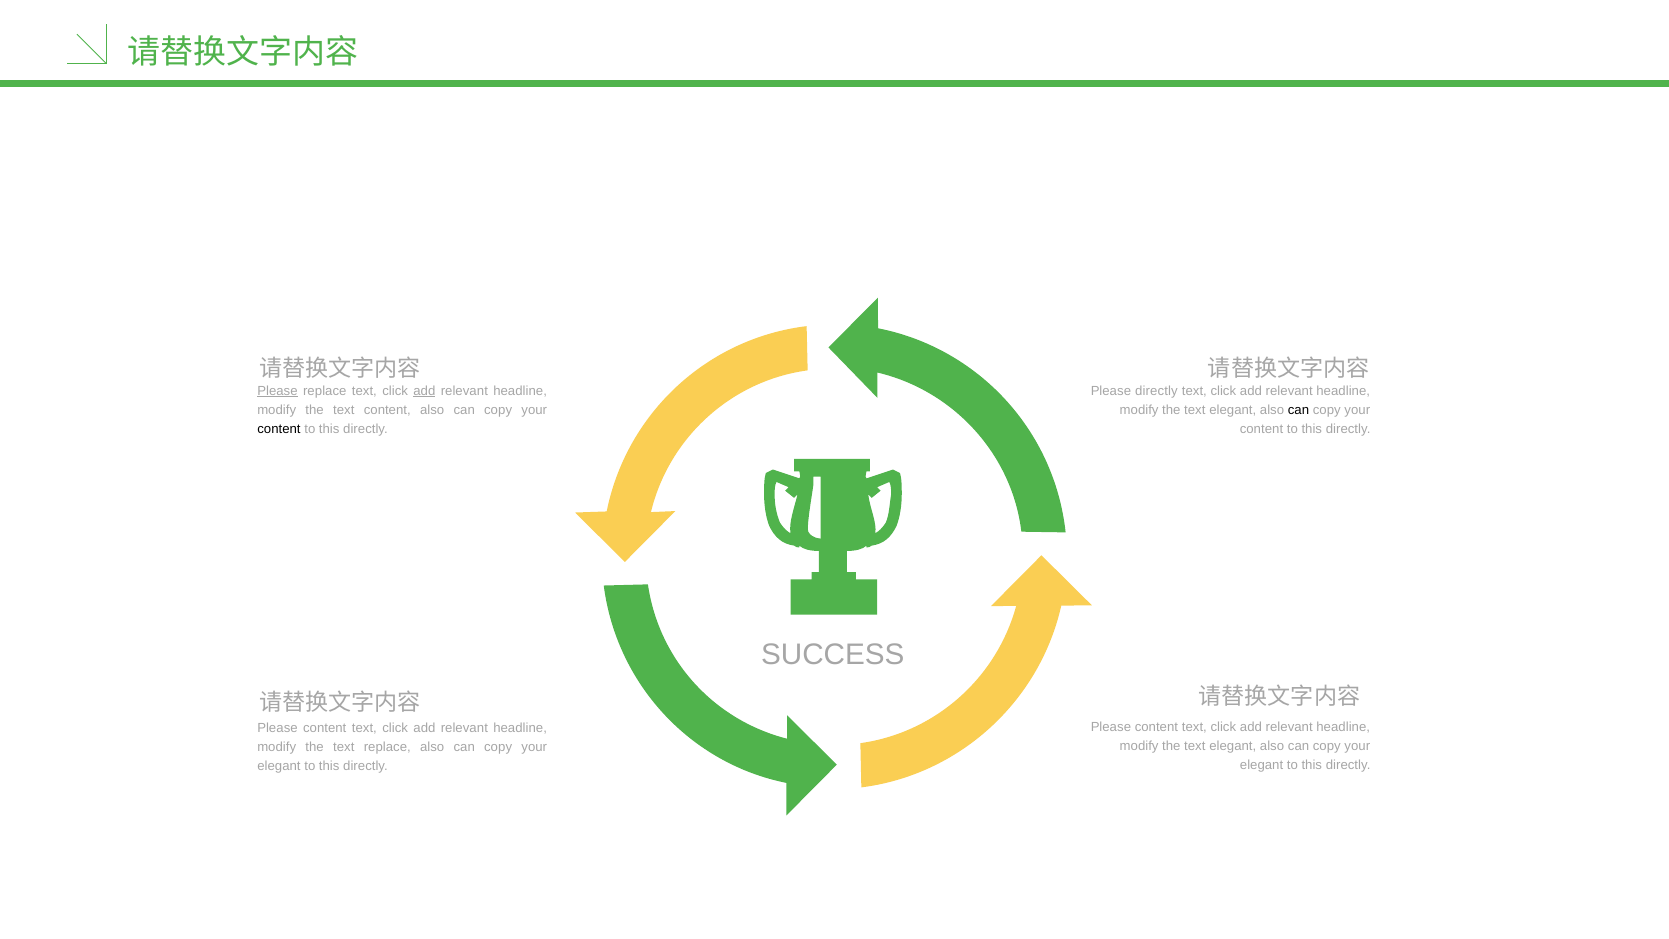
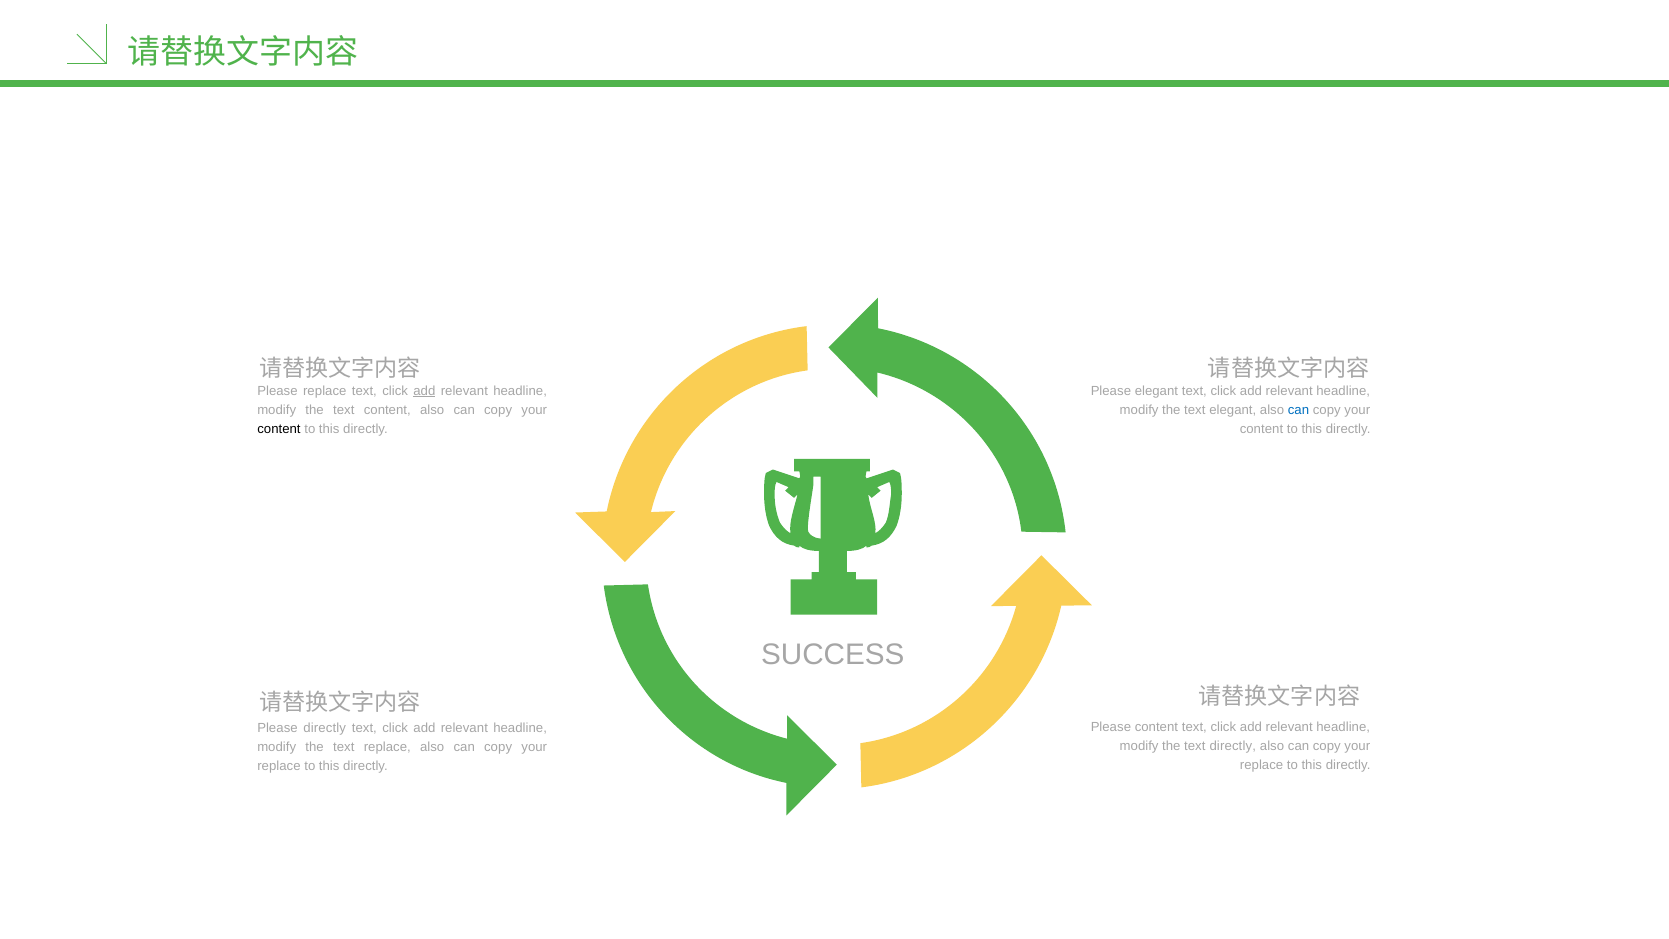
Please at (277, 391) underline: present -> none
Please directly: directly -> elegant
can at (1298, 410) colour: black -> blue
content at (325, 728): content -> directly
elegant at (1233, 746): elegant -> directly
elegant at (1262, 765): elegant -> replace
elegant at (279, 766): elegant -> replace
